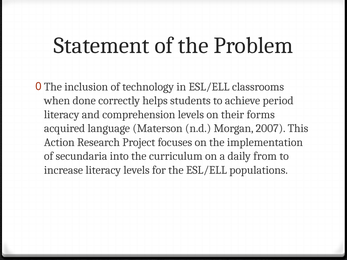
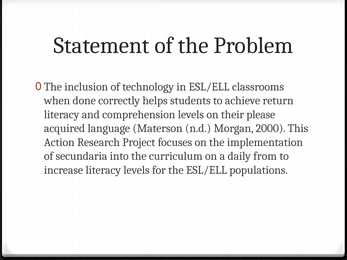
period: period -> return
forms: forms -> please
2007: 2007 -> 2000
